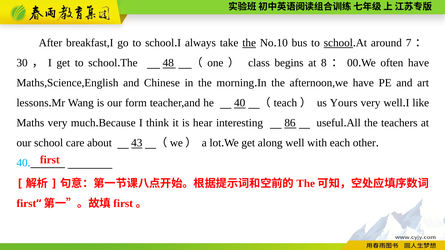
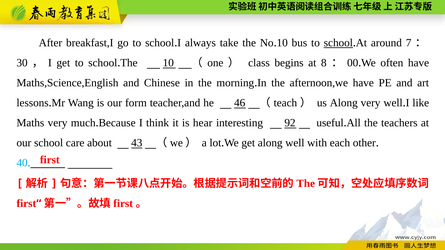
the at (249, 43) underline: present -> none
The 48: 48 -> 10
he 40: 40 -> 46
us Yours: Yours -> Along
86: 86 -> 92
